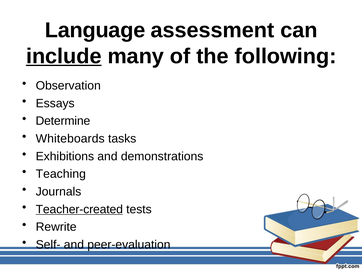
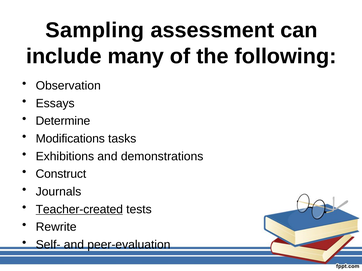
Language: Language -> Sampling
include underline: present -> none
Whiteboards: Whiteboards -> Modifications
Teaching: Teaching -> Construct
